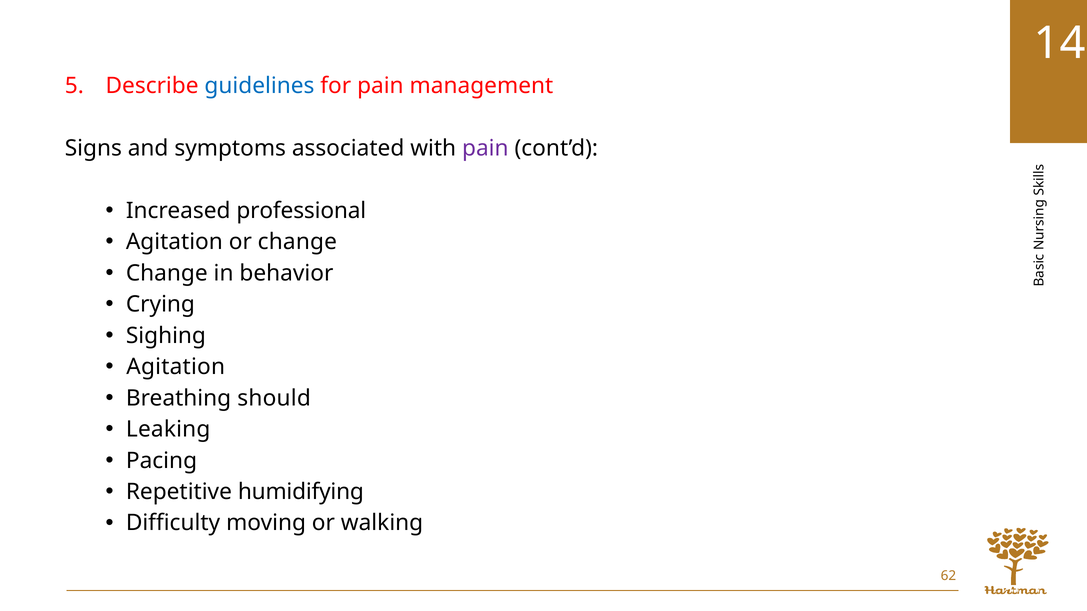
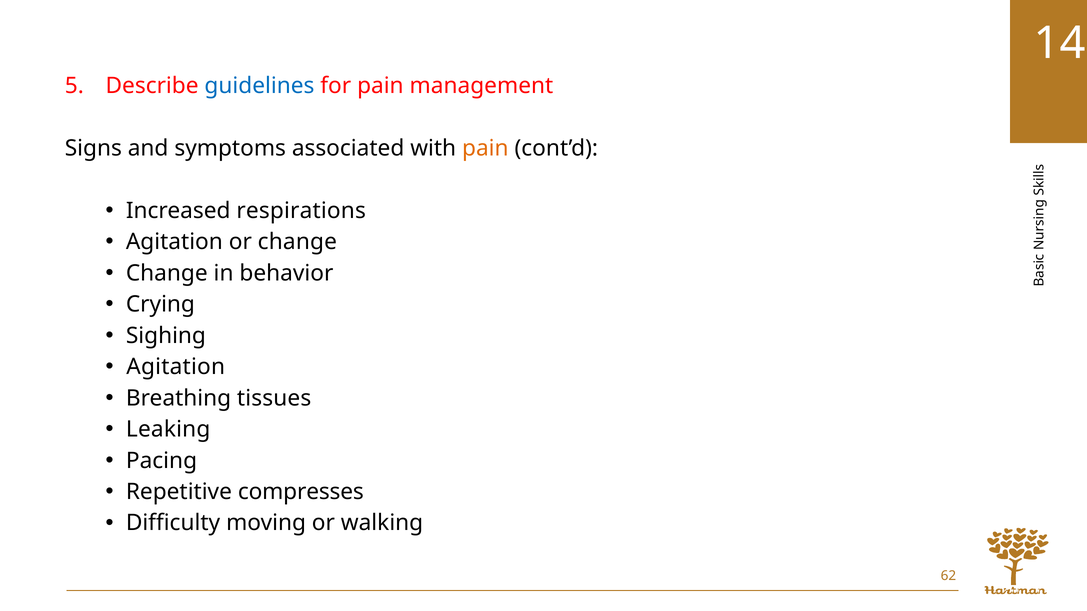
pain at (485, 148) colour: purple -> orange
professional: professional -> respirations
should: should -> tissues
humidifying: humidifying -> compresses
